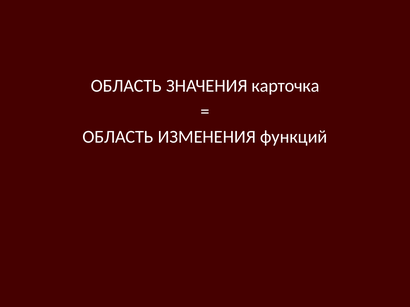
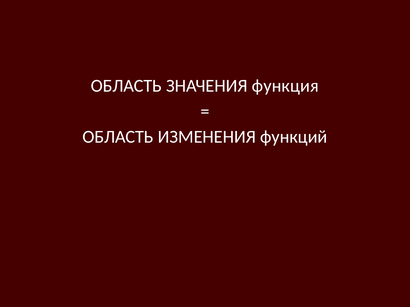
карточка: карточка -> функция
